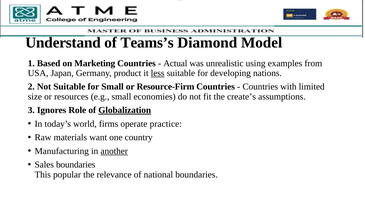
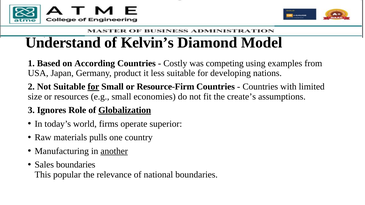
Teams’s: Teams’s -> Kelvin’s
Marketing: Marketing -> According
Actual: Actual -> Costly
unrealistic: unrealistic -> competing
less underline: present -> none
for at (93, 87) underline: none -> present
practice: practice -> superior
want: want -> pulls
